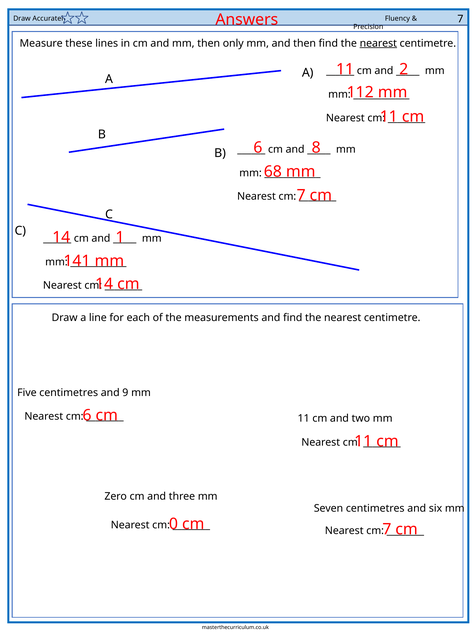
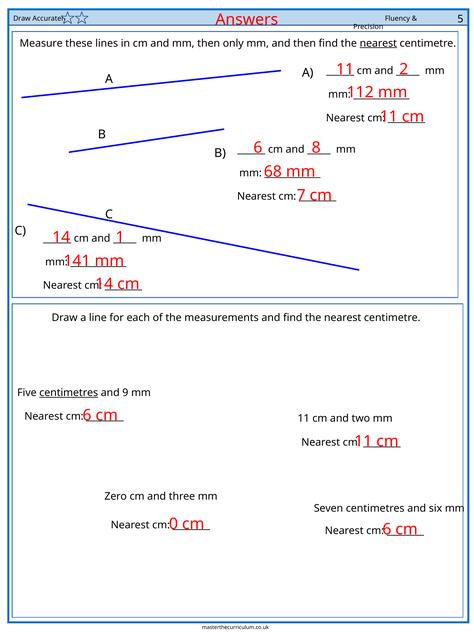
7 at (460, 19): 7 -> 5
centimetres at (69, 393) underline: none -> present
7 at (387, 529): 7 -> 6
